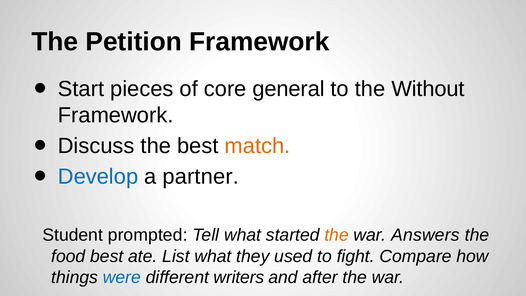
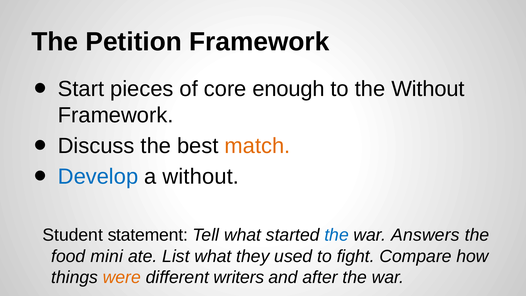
general: general -> enough
a partner: partner -> without
prompted: prompted -> statement
the at (337, 235) colour: orange -> blue
food best: best -> mini
were colour: blue -> orange
